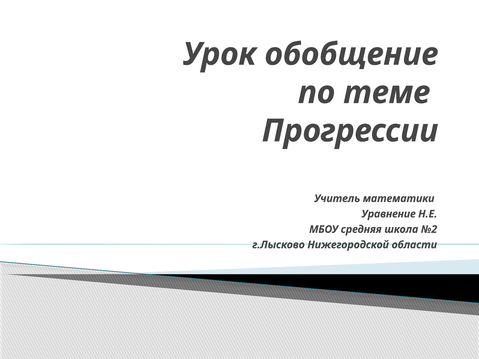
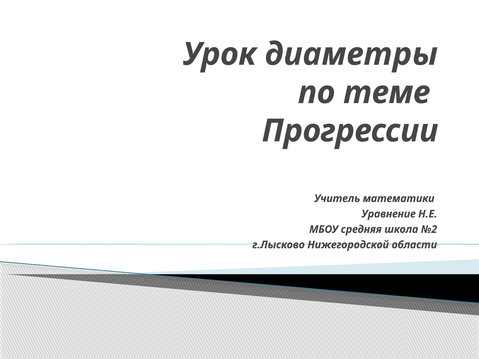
обобщение: обобщение -> диаметры
